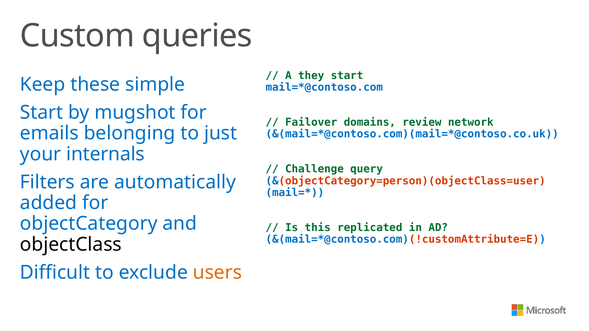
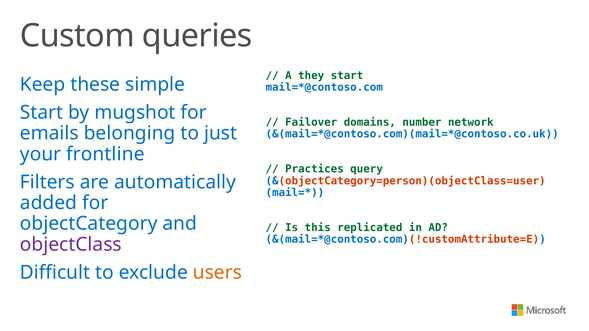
review: review -> number
internals: internals -> frontline
Challenge: Challenge -> Practices
objectClass colour: black -> purple
